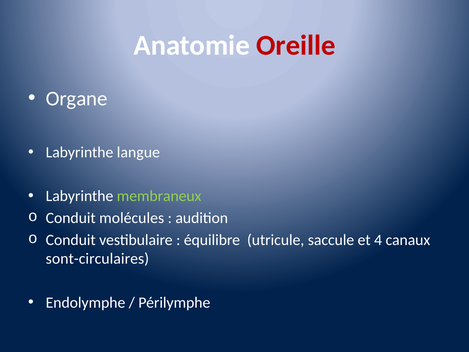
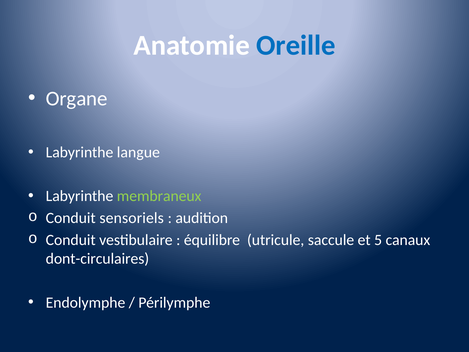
Oreille colour: red -> blue
molécules: molécules -> sensoriels
4: 4 -> 5
sont-circulaires: sont-circulaires -> dont-circulaires
